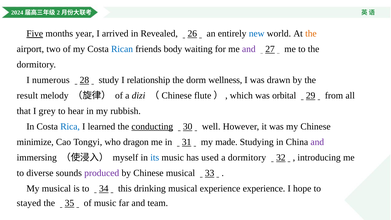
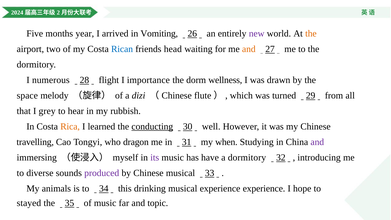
Five underline: present -> none
Revealed: Revealed -> Vomiting
new colour: blue -> purple
body: body -> head
and at (249, 49) colour: purple -> orange
study: study -> flight
relationship: relationship -> importance
result: result -> space
orbital: orbital -> turned
Rica colour: blue -> orange
minimize: minimize -> travelling
made: made -> when
its colour: blue -> purple
used: used -> have
My musical: musical -> animals
team: team -> topic
